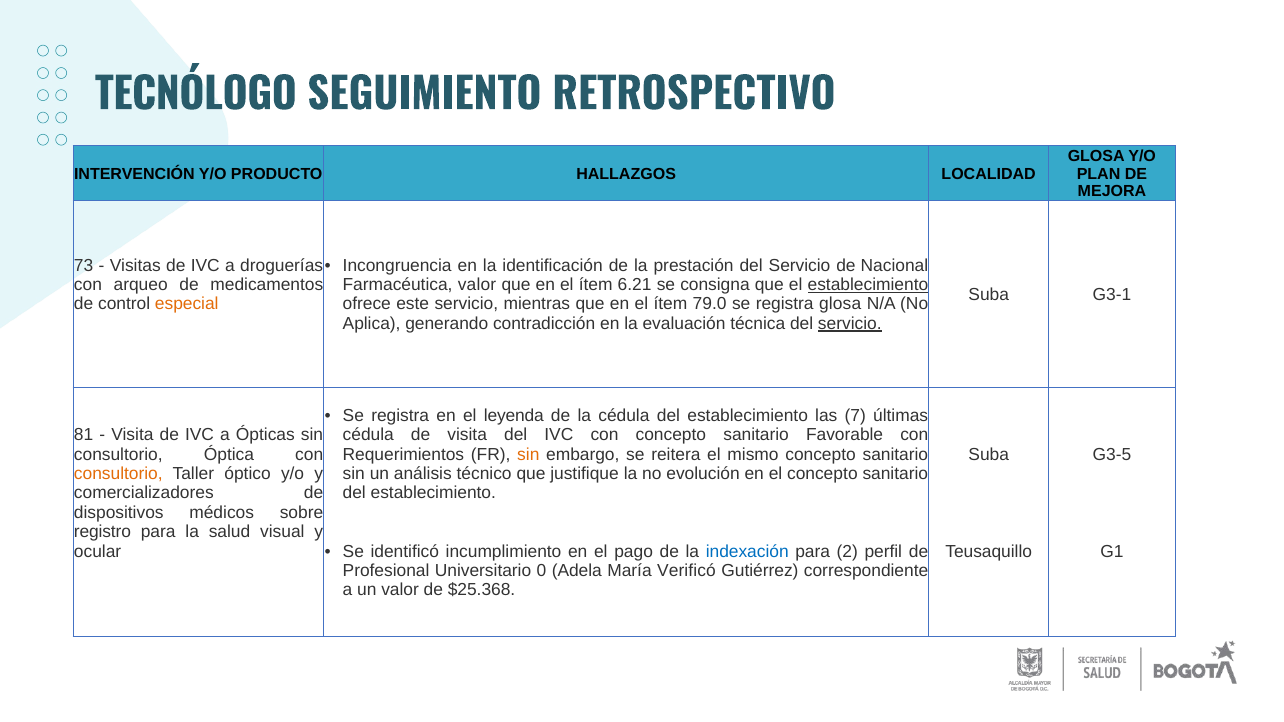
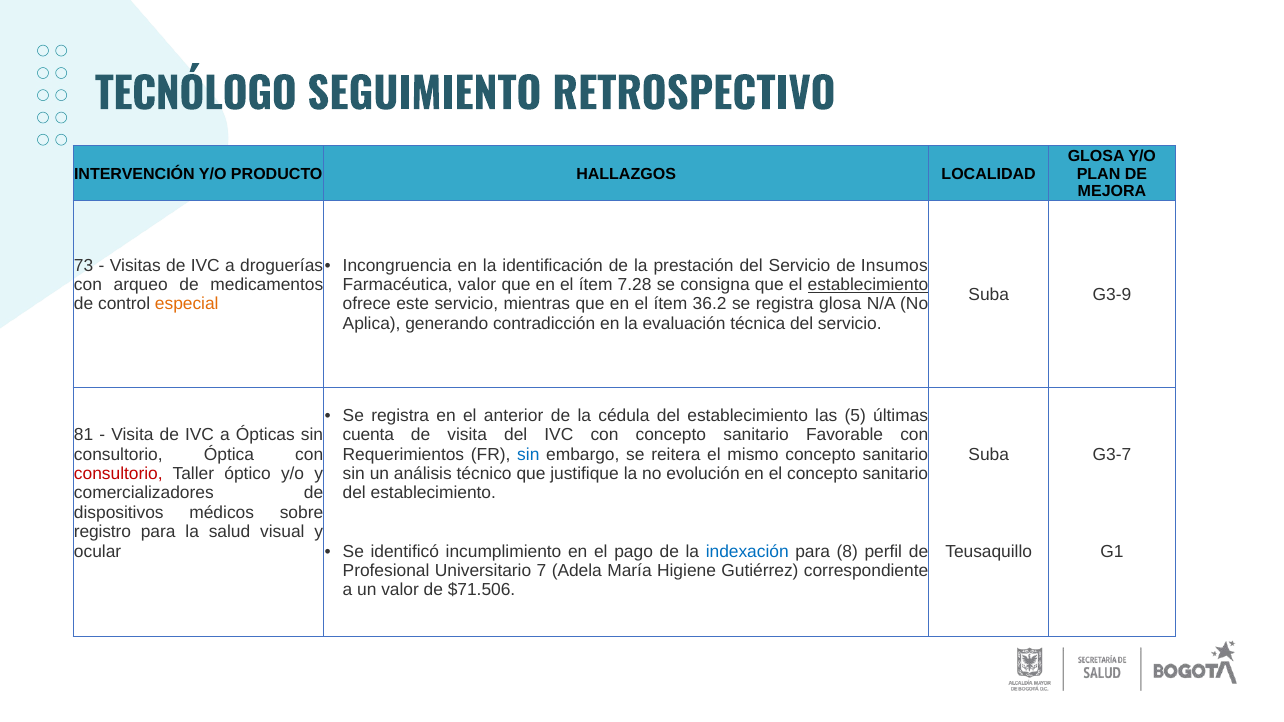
Nacional: Nacional -> Insumos
6.21: 6.21 -> 7.28
G3-1: G3-1 -> G3-9
79.0: 79.0 -> 36.2
servicio at (850, 324) underline: present -> none
leyenda: leyenda -> anterior
7: 7 -> 5
cédula at (368, 435): cédula -> cuenta
sin at (528, 455) colour: orange -> blue
G3-5: G3-5 -> G3-7
consultorio at (118, 474) colour: orange -> red
2: 2 -> 8
0: 0 -> 7
Verificó: Verificó -> Higiene
$25.368: $25.368 -> $71.506
